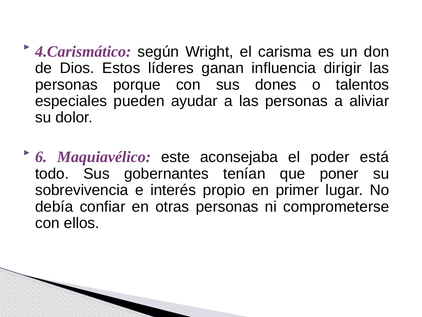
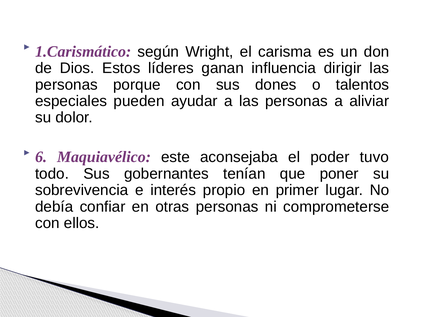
4.Carismático: 4.Carismático -> 1.Carismático
está: está -> tuvo
